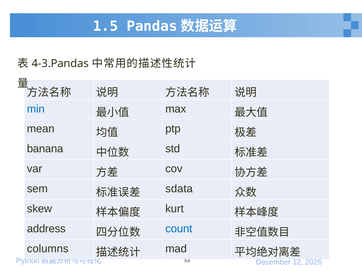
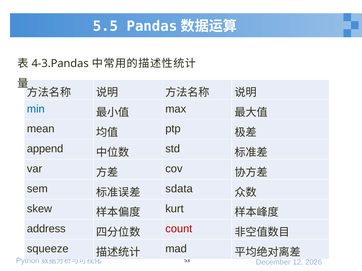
1.5: 1.5 -> 5.5
banana: banana -> append
count colour: blue -> red
columns: columns -> squeeze
